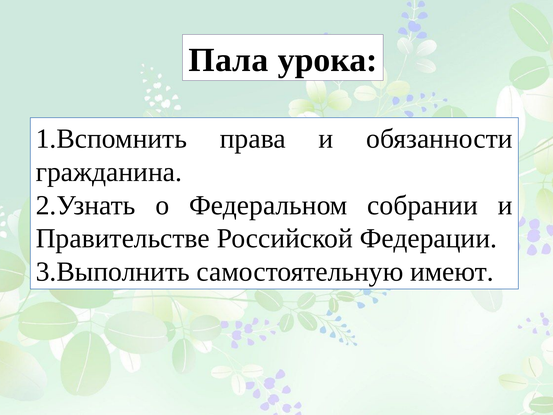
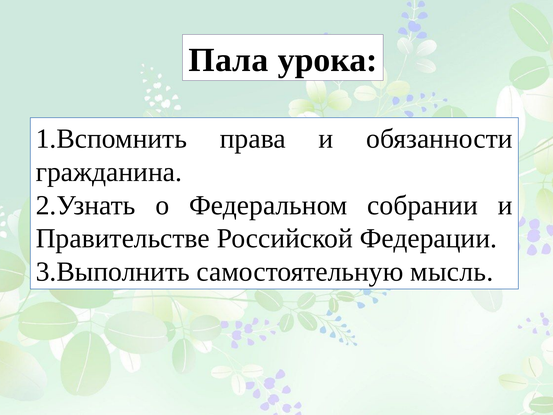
имеют: имеют -> мысль
